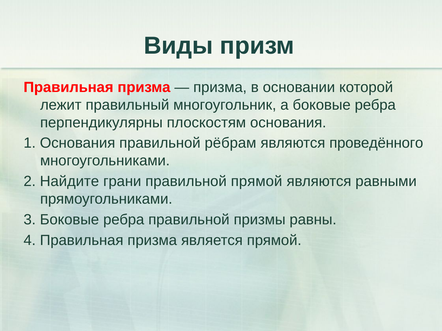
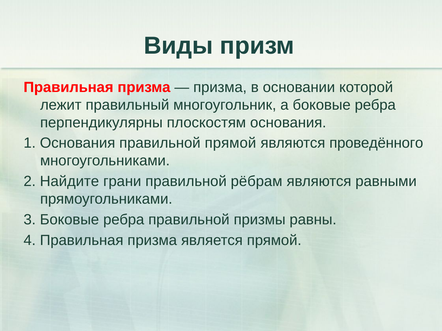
правильной рёбрам: рёбрам -> прямой
правильной прямой: прямой -> рёбрам
